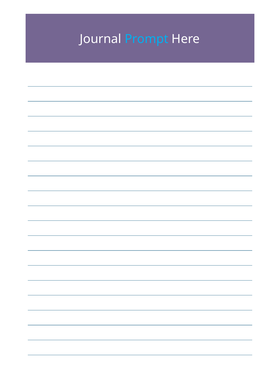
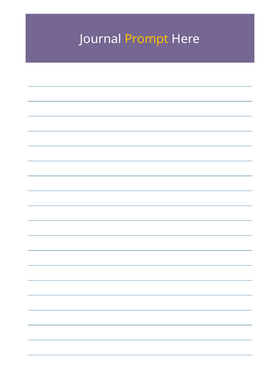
Prompt colour: light blue -> yellow
